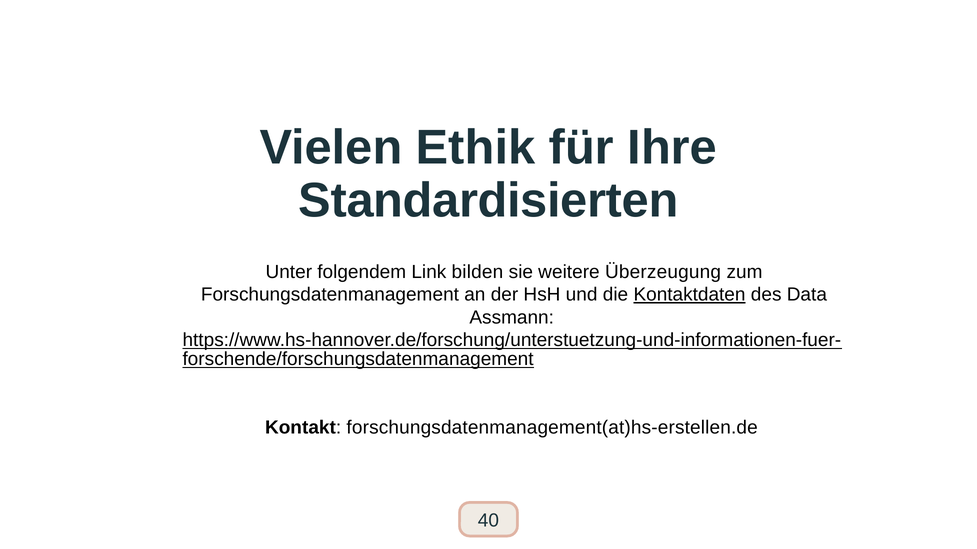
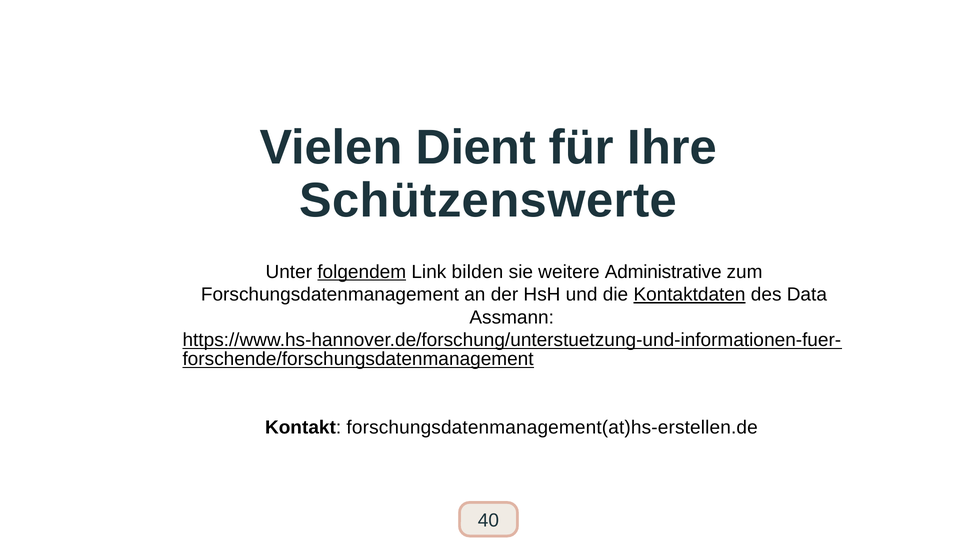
Ethik: Ethik -> Dient
Standardisierten: Standardisierten -> Schützenswerte
folgendem underline: none -> present
Überzeugung: Überzeugung -> Administrative
